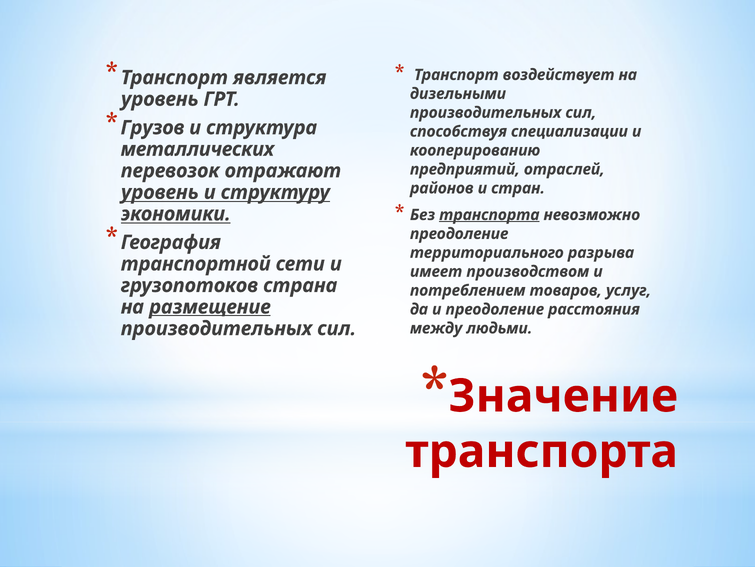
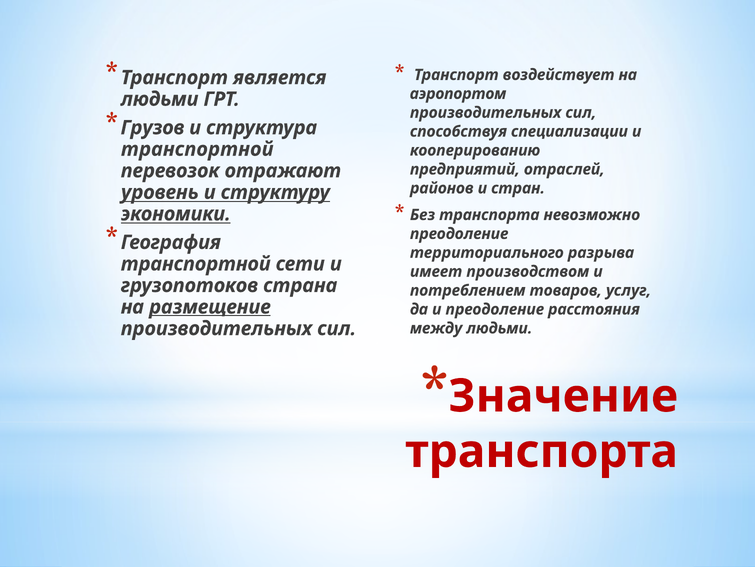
дизельными: дизельными -> аэропортом
уровень at (160, 99): уровень -> людьми
металлических at (197, 149): металлических -> транспортной
транспорта at (489, 215) underline: present -> none
